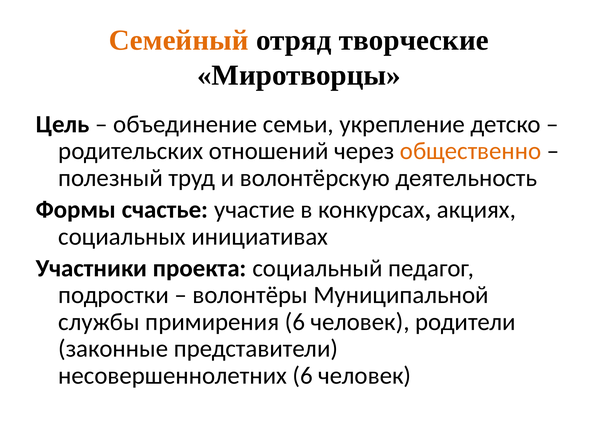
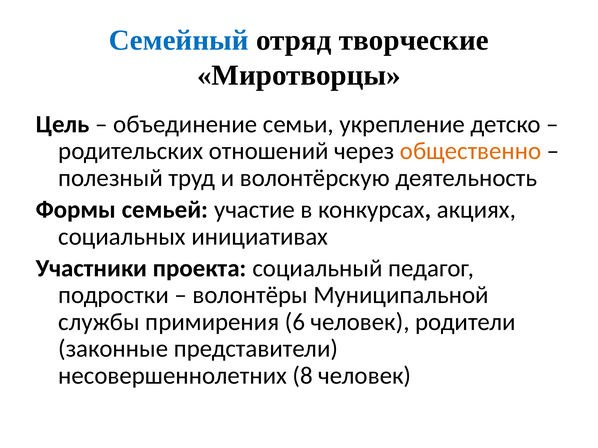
Семейный colour: orange -> blue
счастье: счастье -> семьей
несовершеннолетних 6: 6 -> 8
